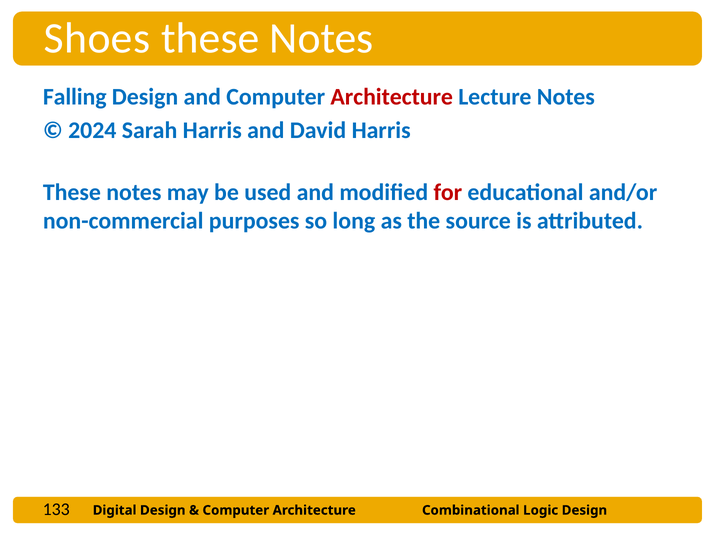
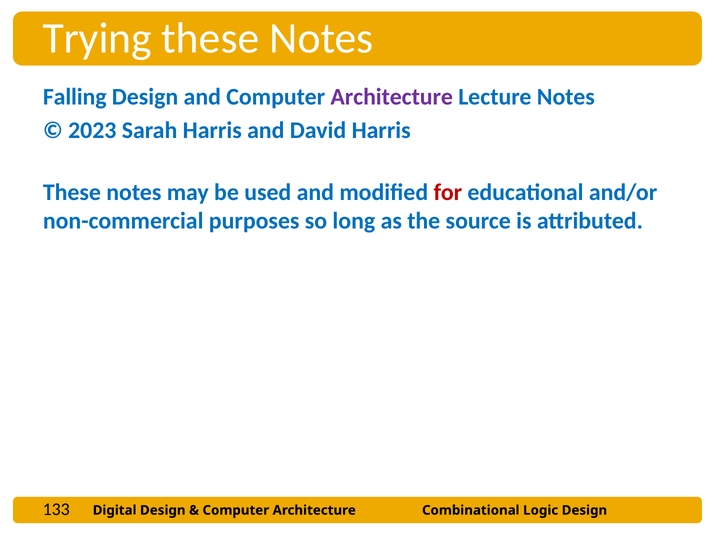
Shoes: Shoes -> Trying
Architecture at (392, 97) colour: red -> purple
2024: 2024 -> 2023
